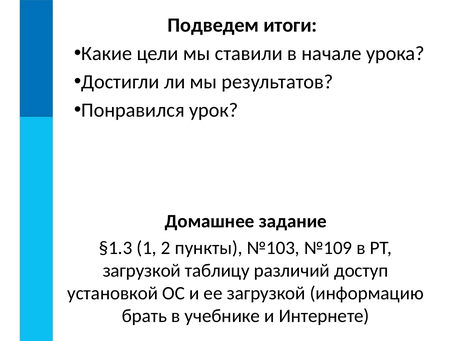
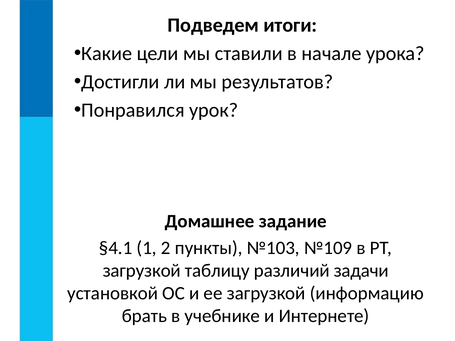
§1.3: §1.3 -> §4.1
доступ: доступ -> задачи
